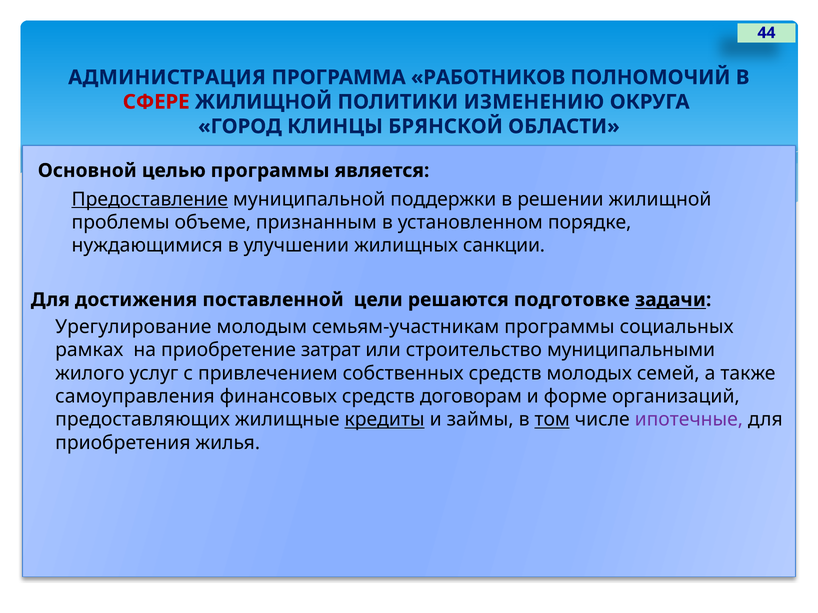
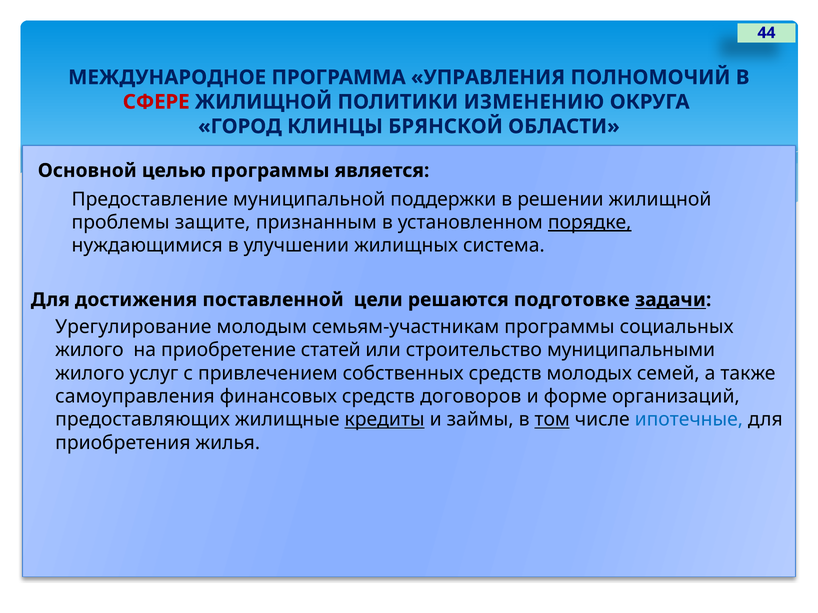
АДМИНИСТРАЦИЯ: АДМИНИСТРАЦИЯ -> МЕЖДУНАРОДНОЕ
РАБОТНИКОВ: РАБОТНИКОВ -> УПРАВЛЕНИЯ
Предоставление underline: present -> none
объеме: объеме -> защите
порядке underline: none -> present
санкции: санкции -> система
рамках at (89, 350): рамках -> жилого
затрат: затрат -> статей
договорам: договорам -> договоров
ипотечные colour: purple -> blue
